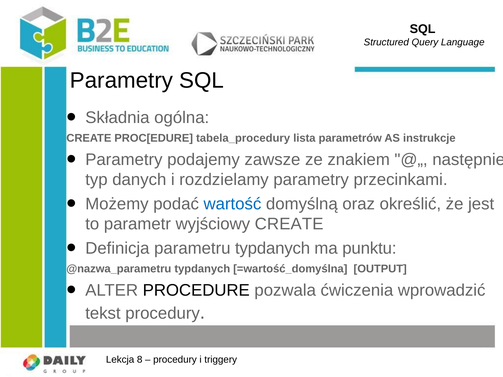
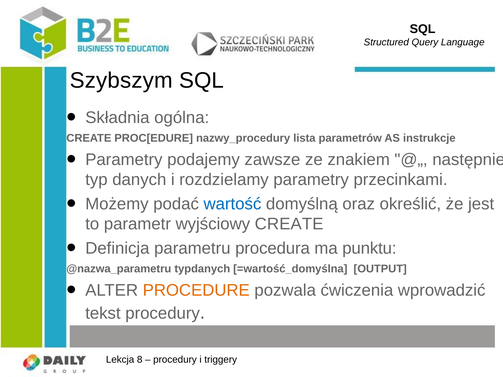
Parametry at (121, 81): Parametry -> Szybszym
tabela_procedury: tabela_procedury -> nazwy_procedury
parametru typdanych: typdanych -> procedura
PROCEDURE colour: black -> orange
